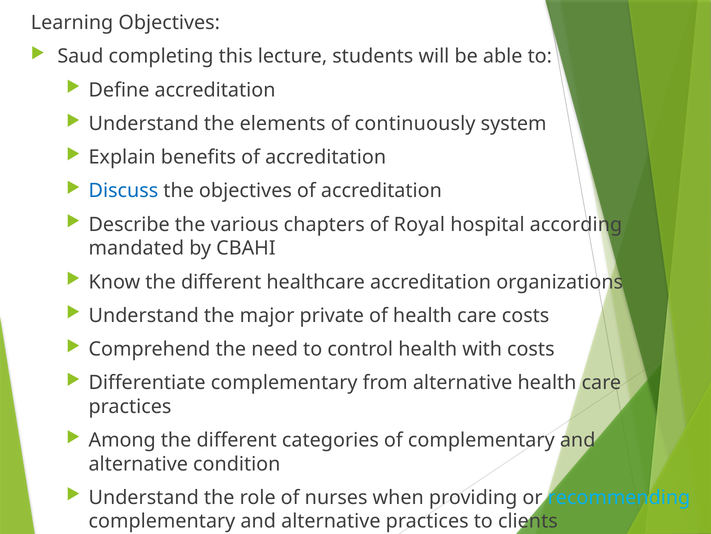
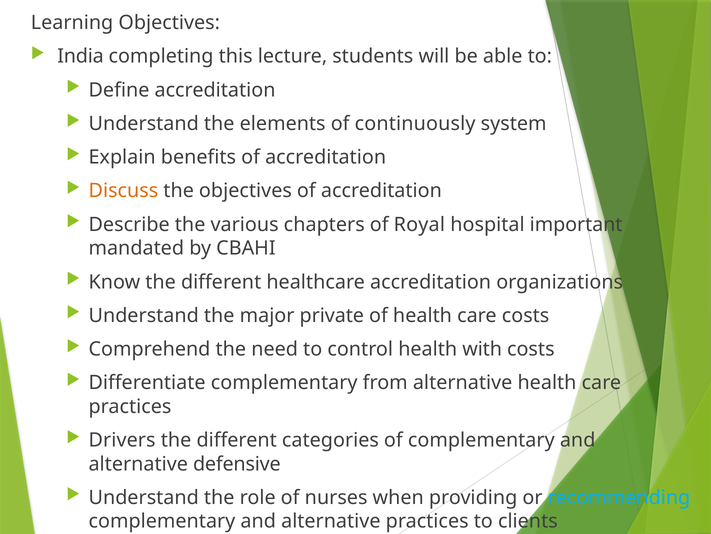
Saud: Saud -> India
Discuss colour: blue -> orange
according: according -> important
Among: Among -> Drivers
condition: condition -> defensive
